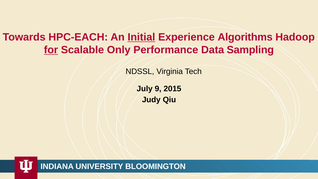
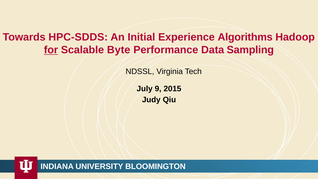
HPC-EACH: HPC-EACH -> HPC-SDDS
Initial underline: present -> none
Only: Only -> Byte
